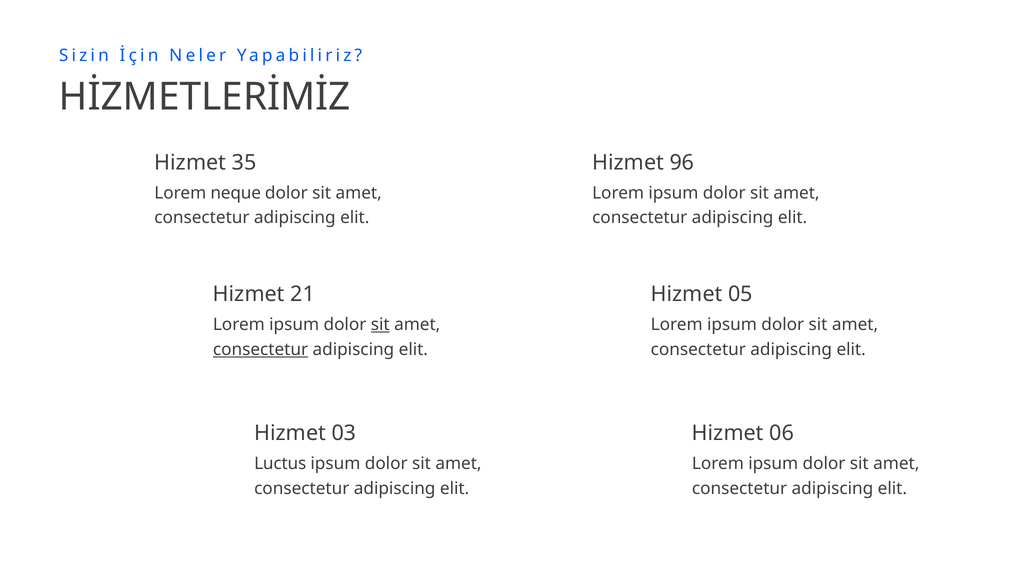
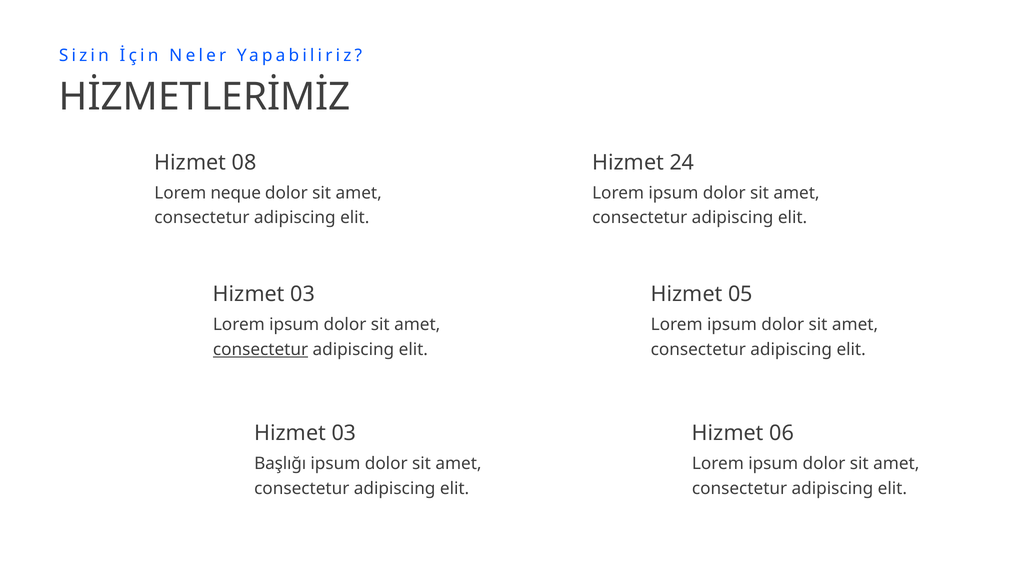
35: 35 -> 08
96: 96 -> 24
21 at (303, 294): 21 -> 03
sit at (380, 325) underline: present -> none
Luctus: Luctus -> Başlığı
